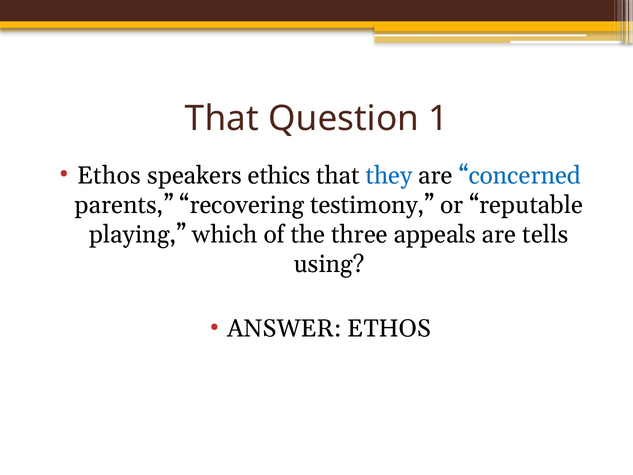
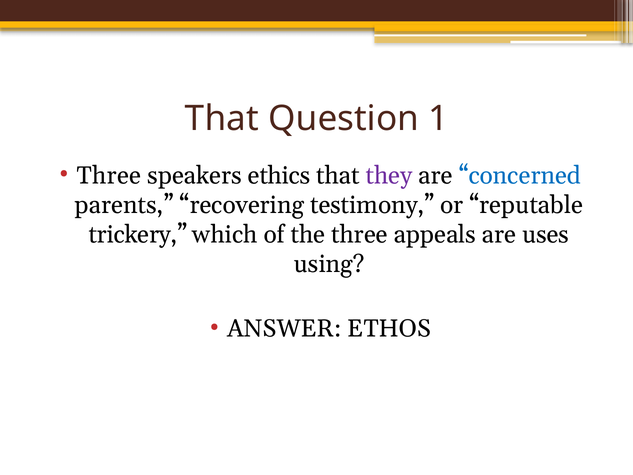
Ethos at (109, 175): Ethos -> Three
they colour: blue -> purple
playing: playing -> trickery
tells: tells -> uses
